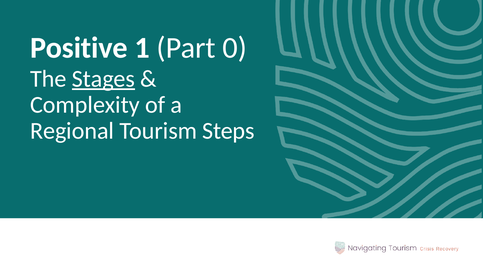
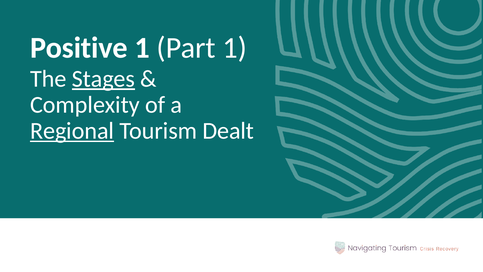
Part 0: 0 -> 1
Regional underline: none -> present
Steps: Steps -> Dealt
